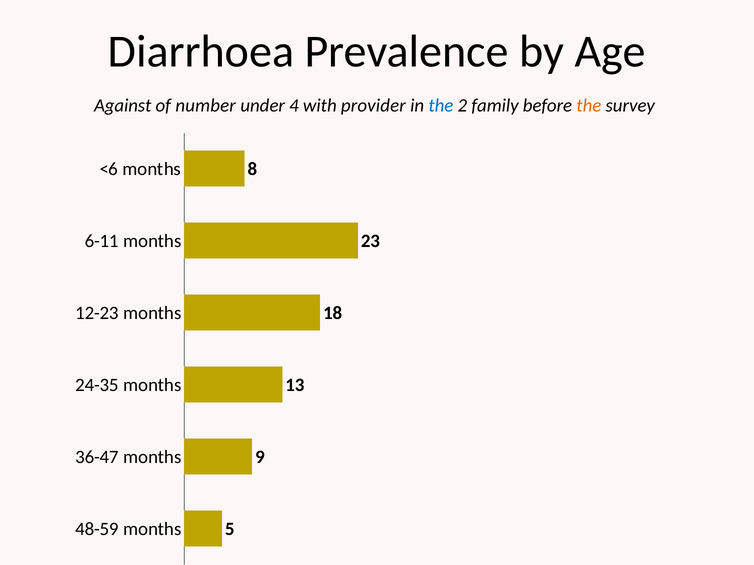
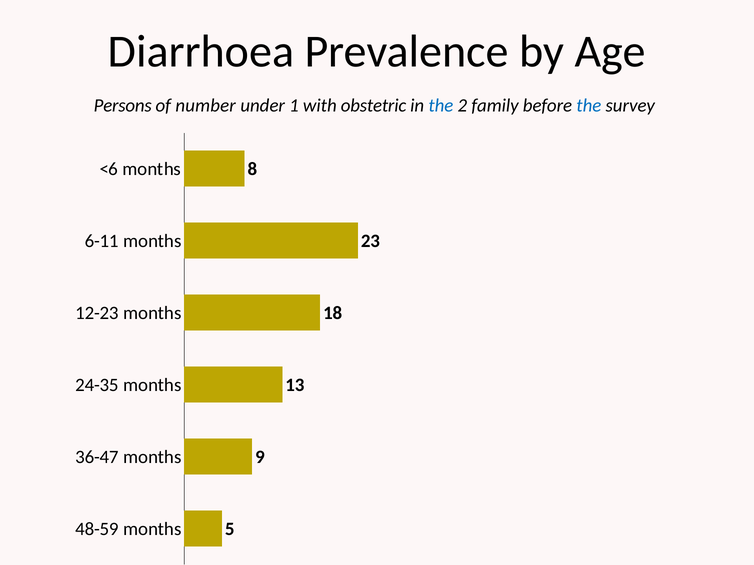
Against: Against -> Persons
4: 4 -> 1
provider: provider -> obstetric
the at (589, 105) colour: orange -> blue
